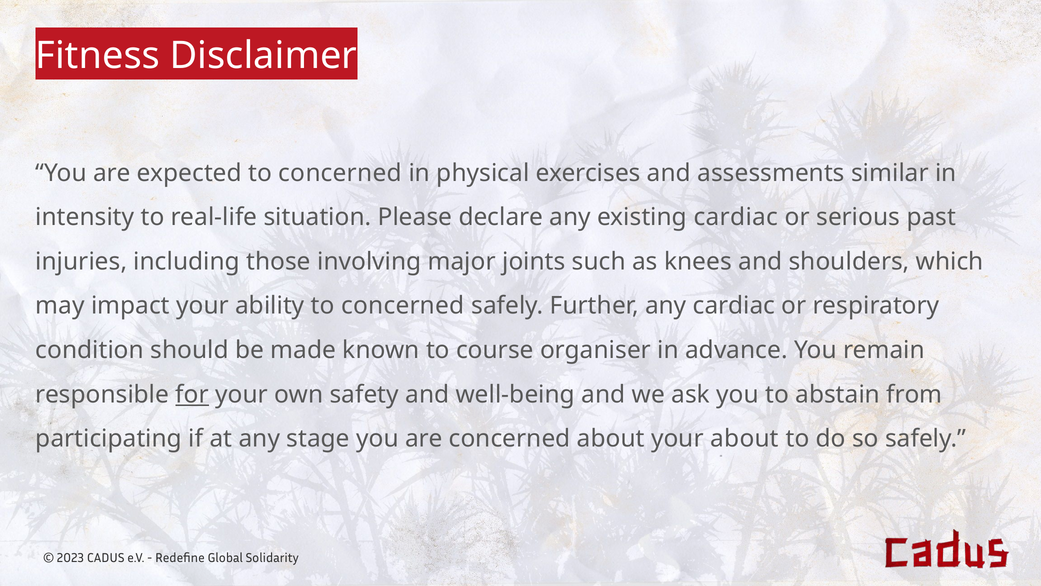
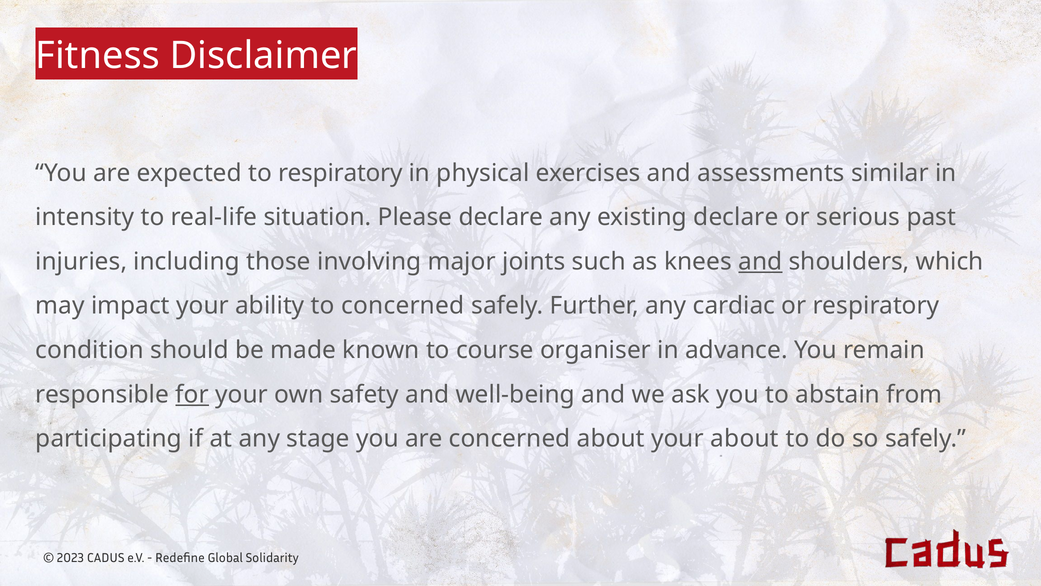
expected to concerned: concerned -> respiratory
existing cardiac: cardiac -> declare
and at (760, 261) underline: none -> present
